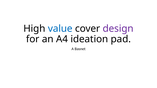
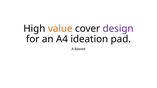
value colour: blue -> orange
